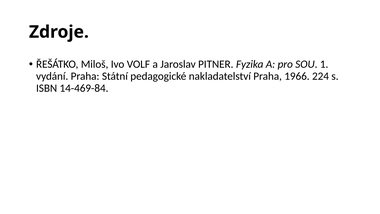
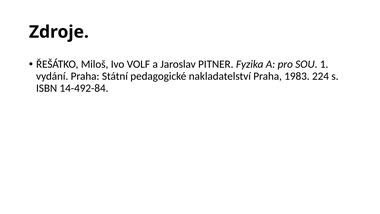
1966: 1966 -> 1983
14-469-84: 14-469-84 -> 14-492-84
